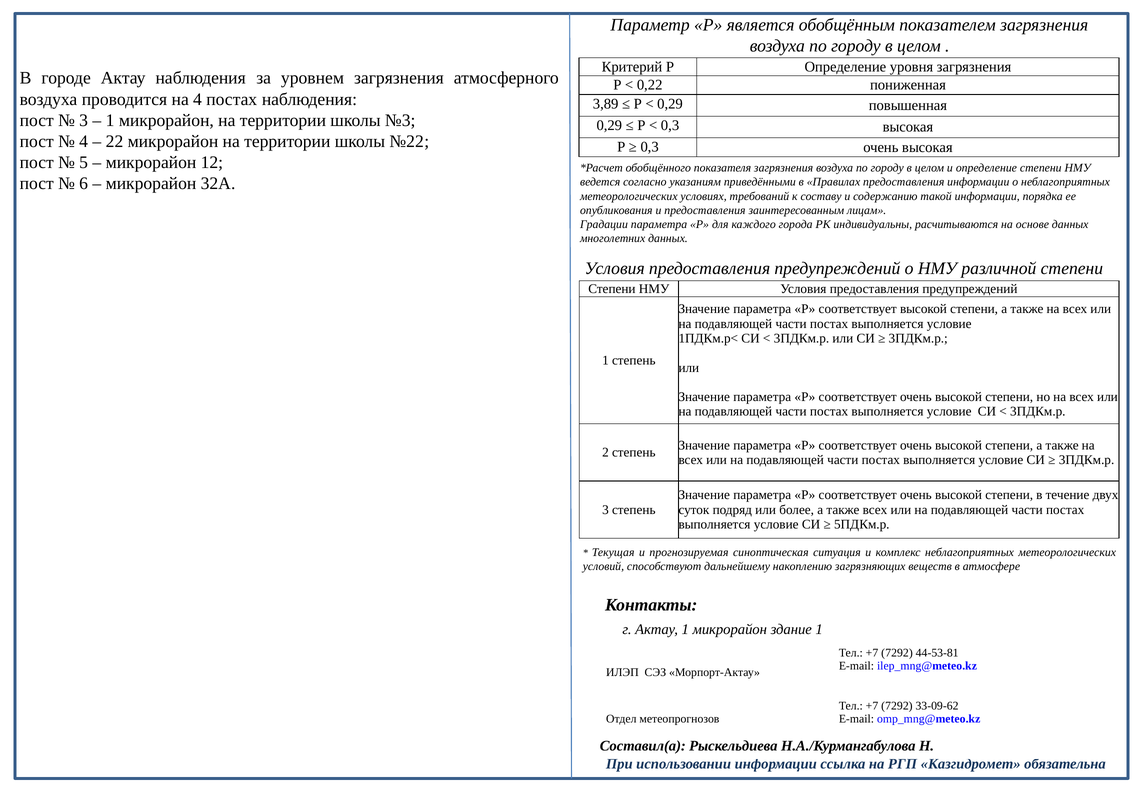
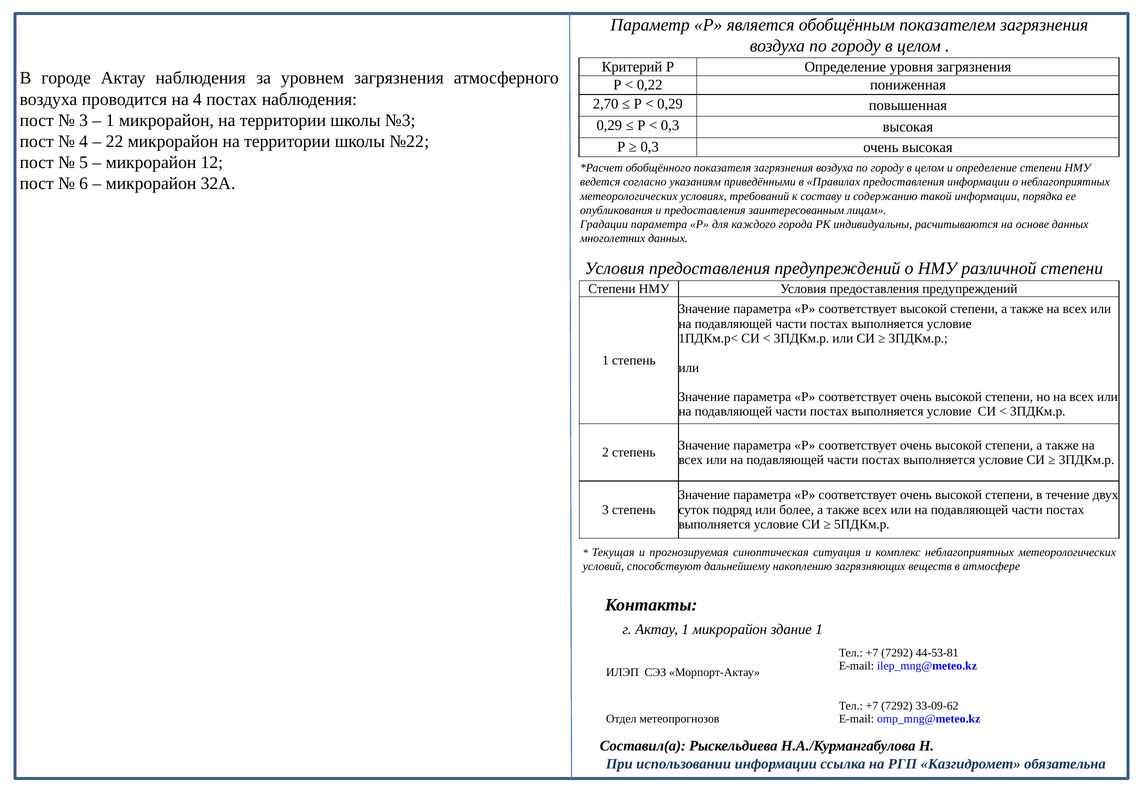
3,89: 3,89 -> 2,70
